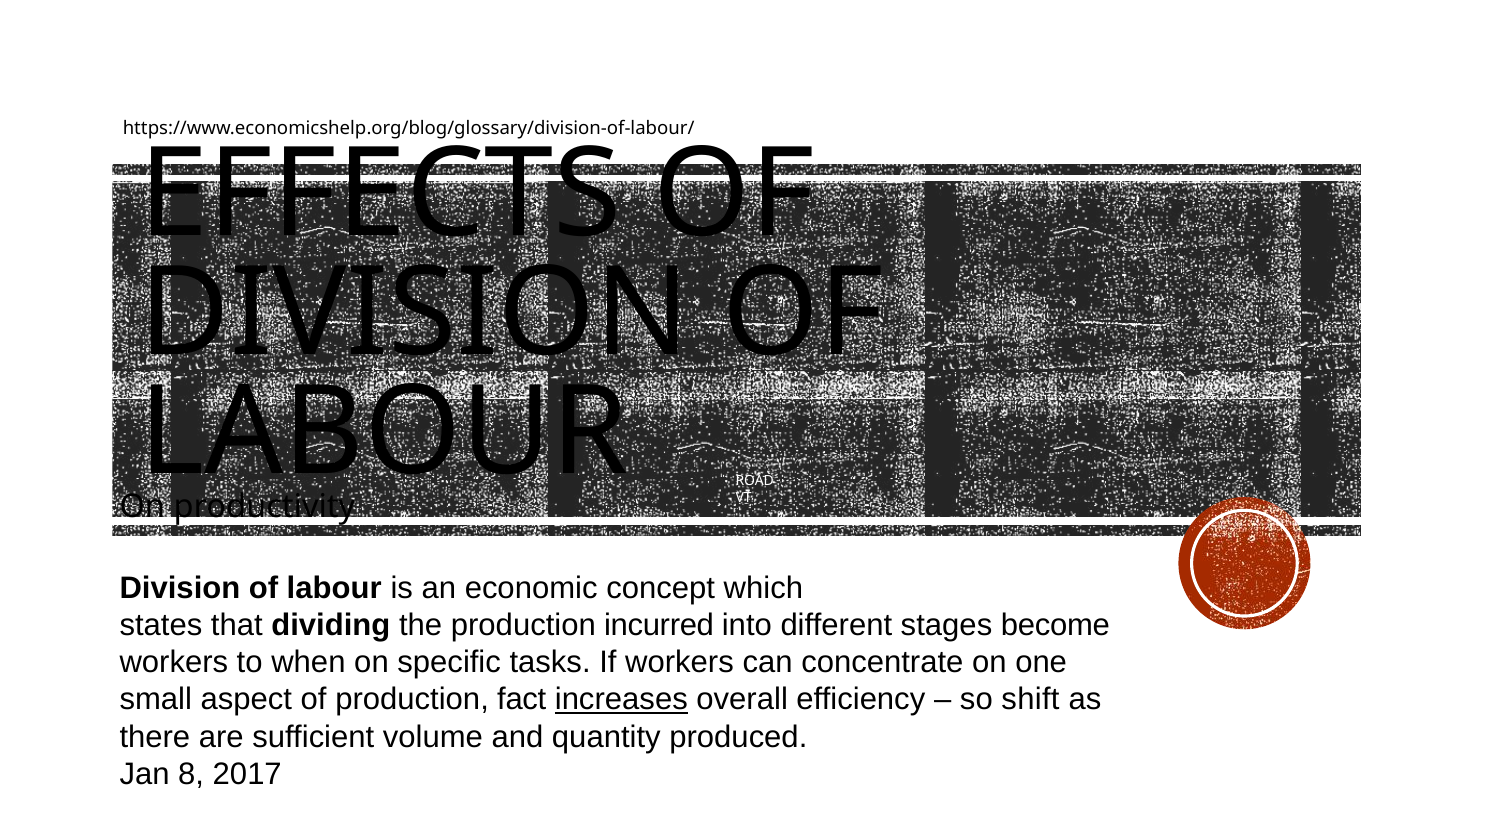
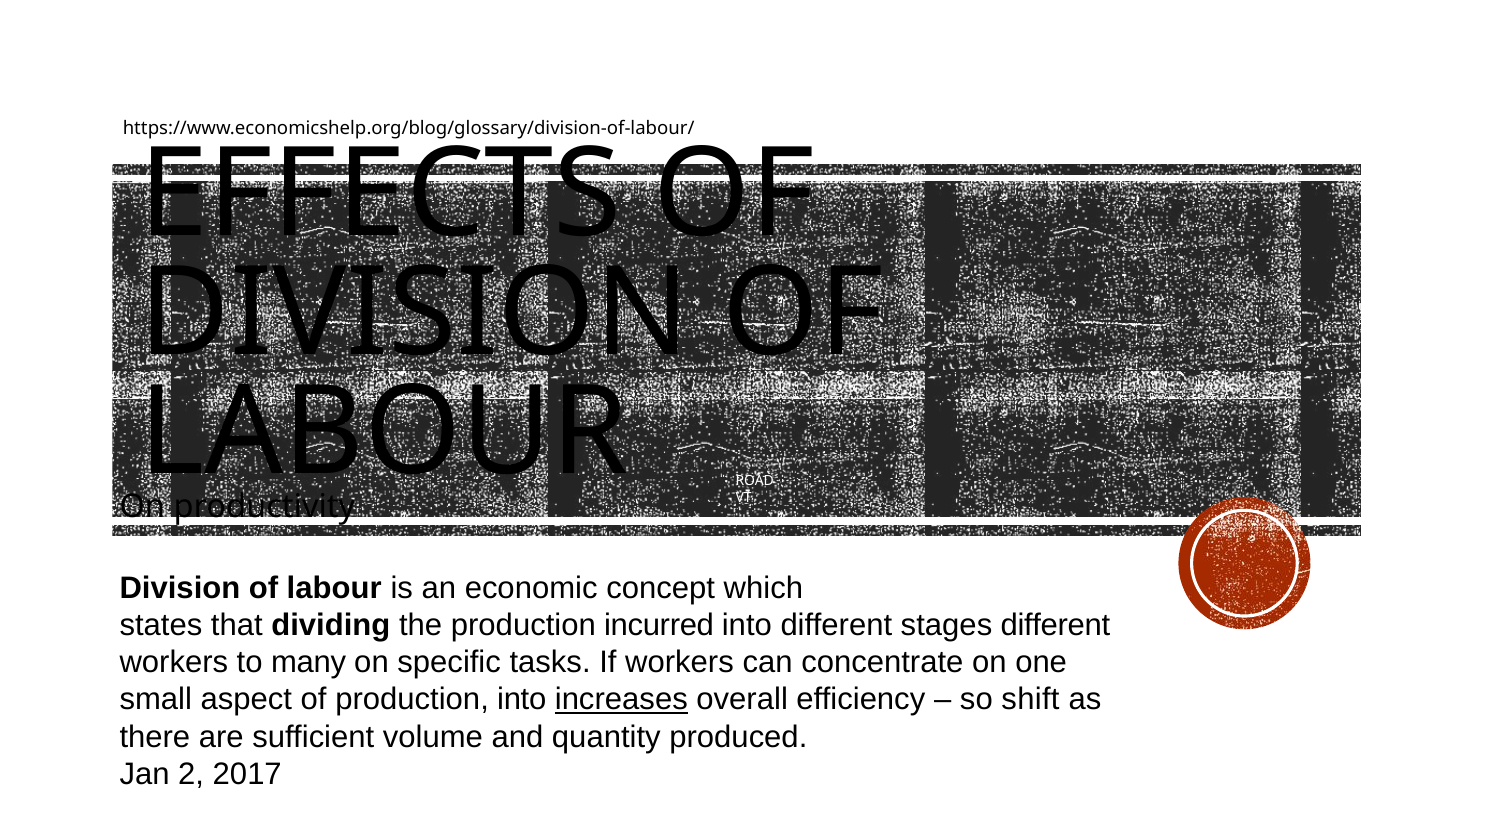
stages become: become -> different
when: when -> many
production fact: fact -> into
8: 8 -> 2
